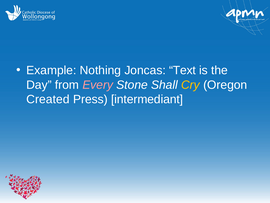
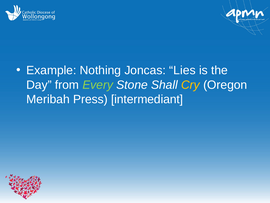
Text: Text -> Lies
Every colour: pink -> light green
Created: Created -> Meribah
